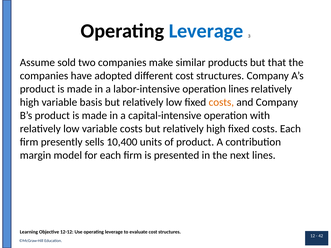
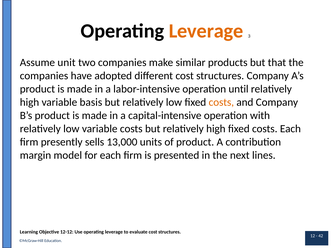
Leverage at (206, 31) colour: blue -> orange
sold: sold -> unit
operation lines: lines -> until
10,400: 10,400 -> 13,000
